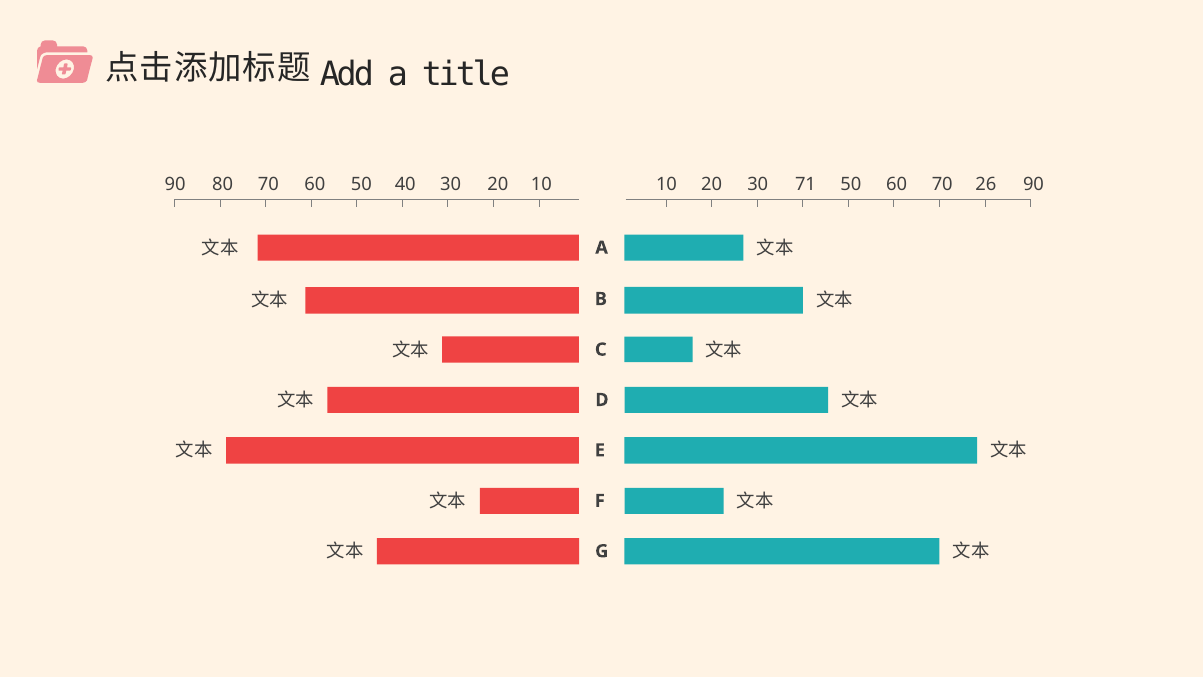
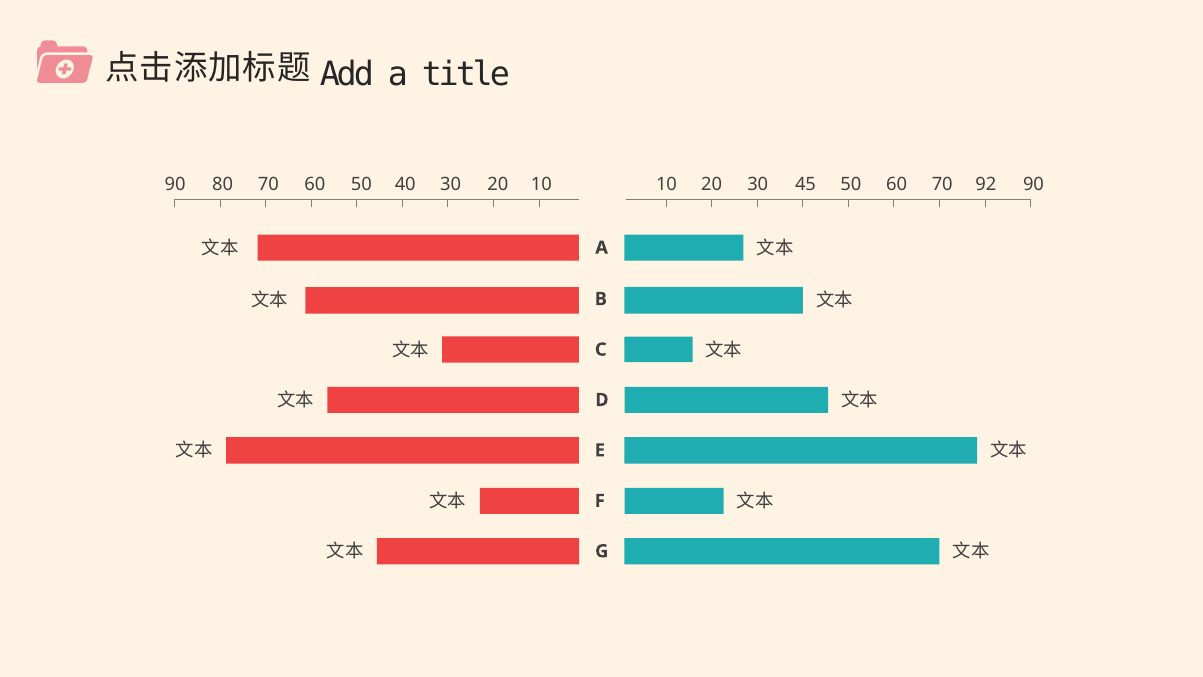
71: 71 -> 45
26: 26 -> 92
